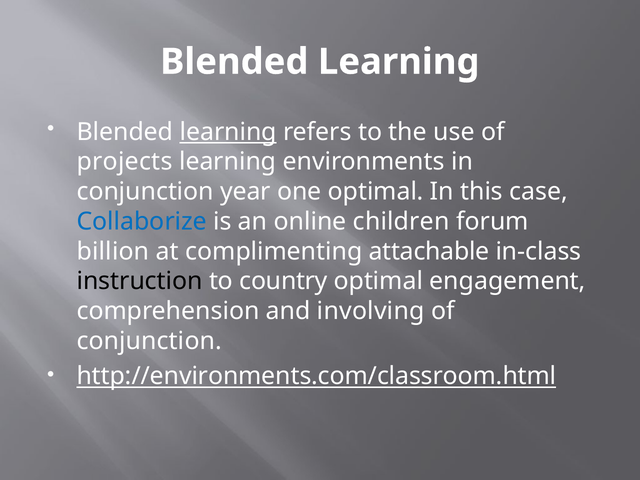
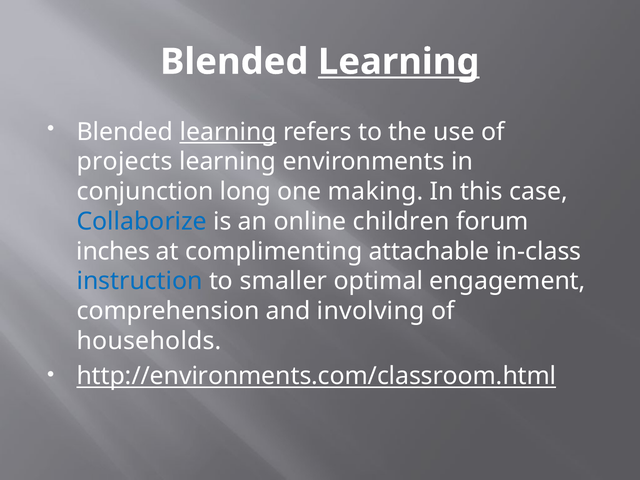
Learning at (399, 62) underline: none -> present
year: year -> long
one optimal: optimal -> making
billion: billion -> inches
instruction colour: black -> blue
country: country -> smaller
conjunction at (149, 341): conjunction -> households
